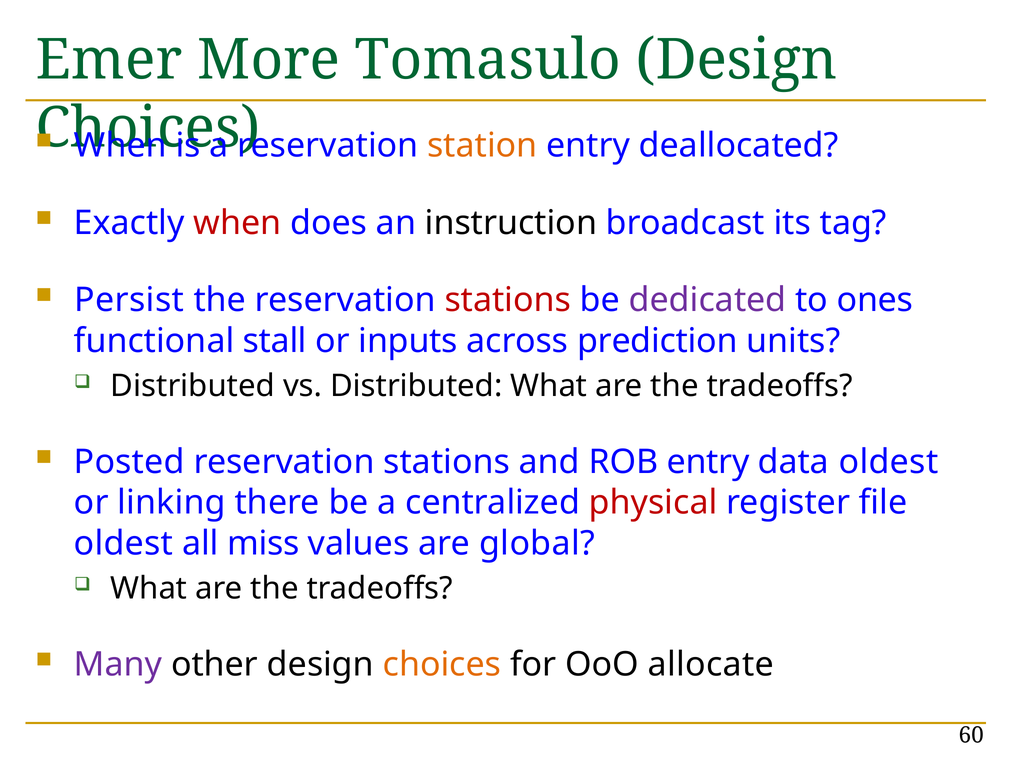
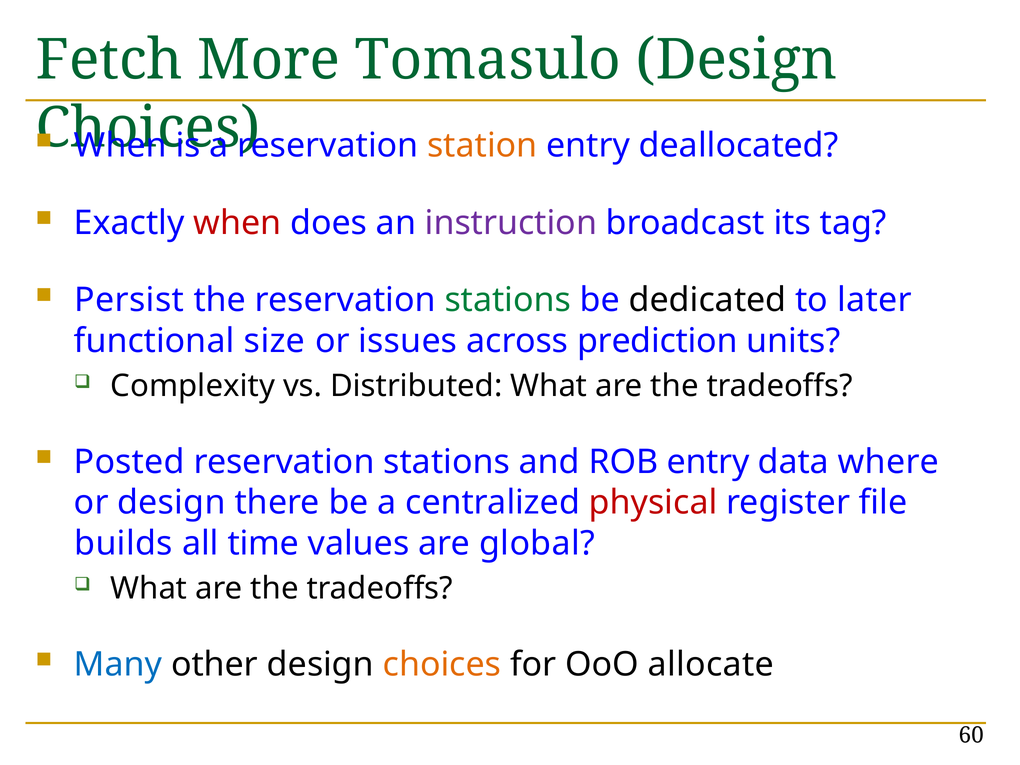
Emer: Emer -> Fetch
instruction colour: black -> purple
stations at (508, 300) colour: red -> green
dedicated colour: purple -> black
ones: ones -> later
stall: stall -> size
inputs: inputs -> issues
Distributed at (193, 386): Distributed -> Complexity
data oldest: oldest -> where
or linking: linking -> design
oldest at (124, 544): oldest -> builds
miss: miss -> time
Many colour: purple -> blue
